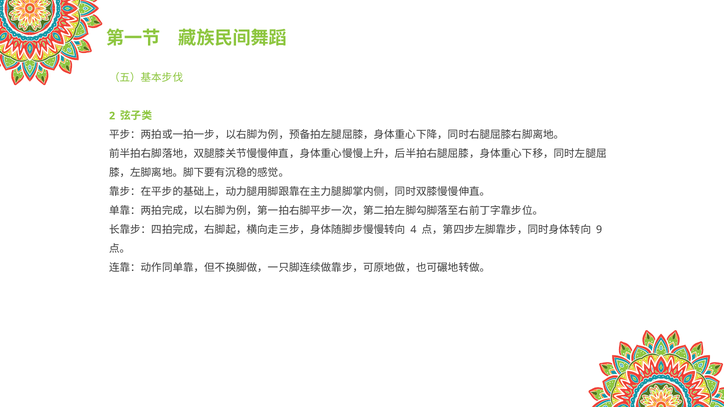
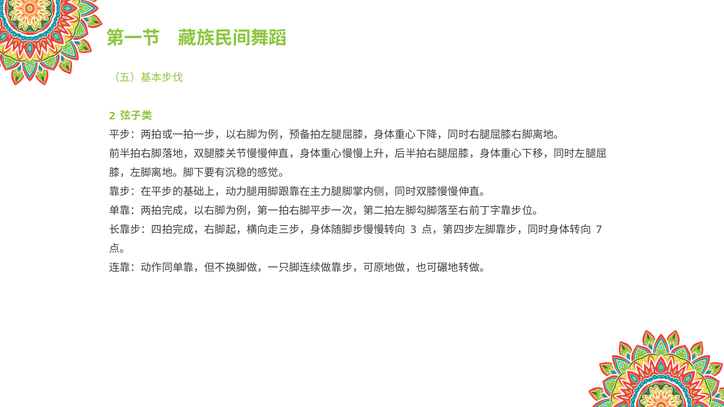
4: 4 -> 3
9: 9 -> 7
